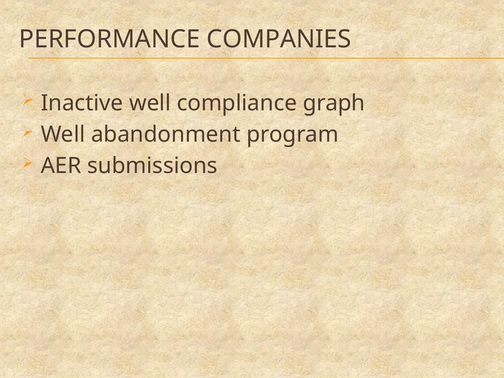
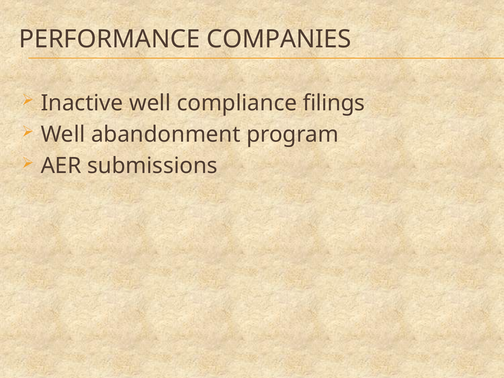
graph: graph -> filings
